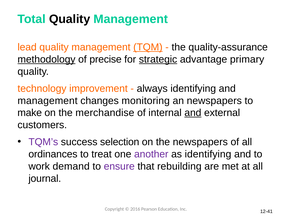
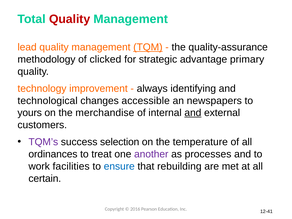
Quality at (70, 19) colour: black -> red
methodology underline: present -> none
precise: precise -> clicked
strategic underline: present -> none
management at (48, 101): management -> technological
monitoring: monitoring -> accessible
make: make -> yours
the newspapers: newspapers -> temperature
as identifying: identifying -> processes
demand: demand -> facilities
ensure colour: purple -> blue
journal: journal -> certain
